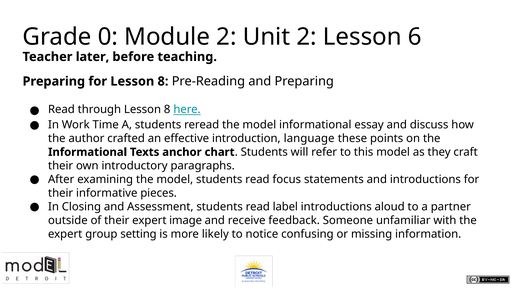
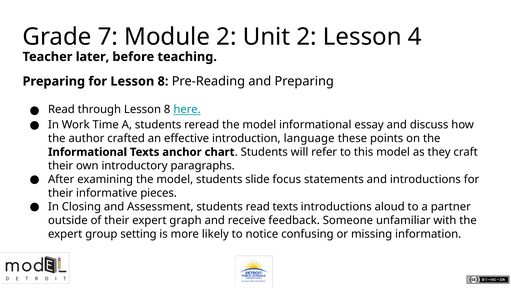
0: 0 -> 7
6: 6 -> 4
model students read: read -> slide
read label: label -> texts
image: image -> graph
